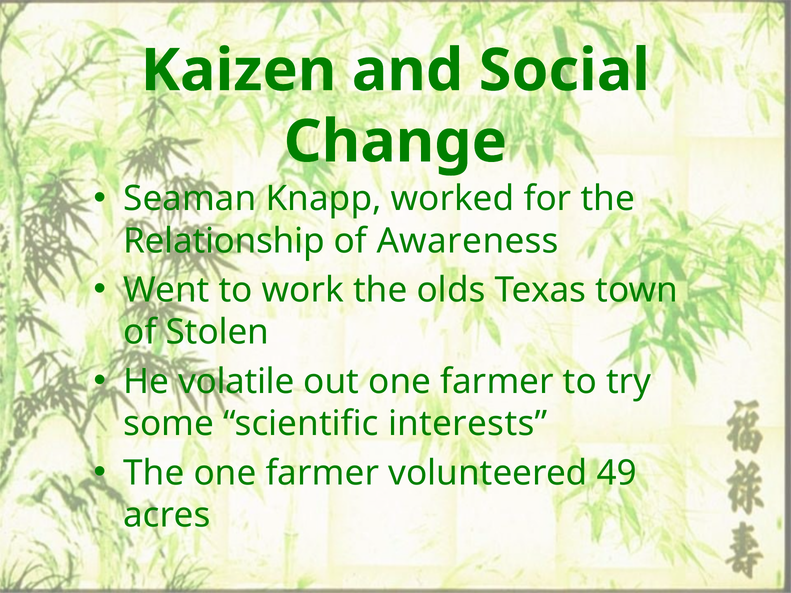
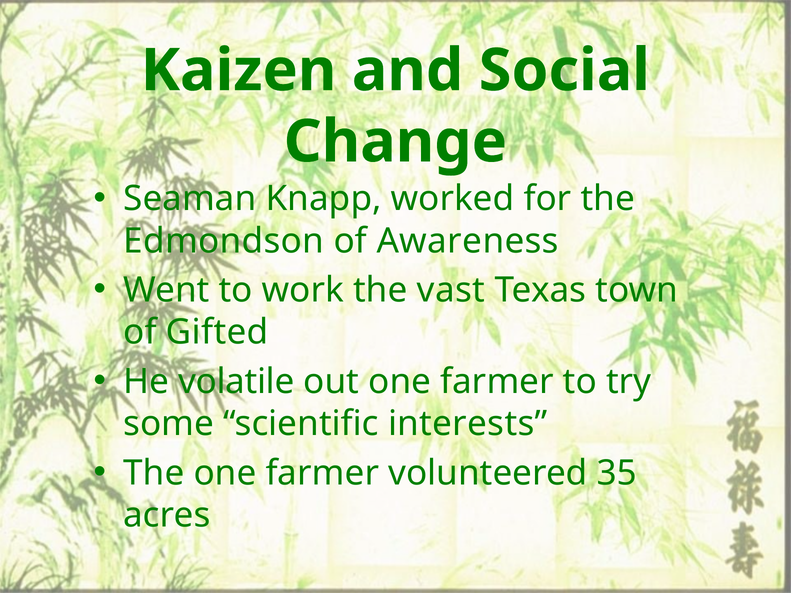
Relationship: Relationship -> Edmondson
olds: olds -> vast
Stolen: Stolen -> Gifted
49: 49 -> 35
